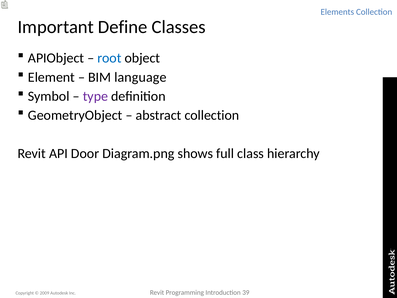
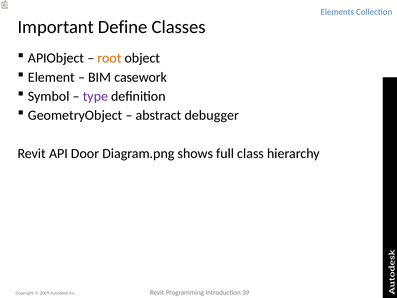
root colour: blue -> orange
language: language -> casework
abstract collection: collection -> debugger
